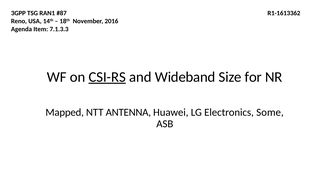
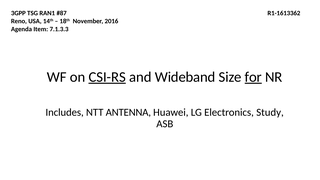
for underline: none -> present
Mapped: Mapped -> Includes
Some: Some -> Study
